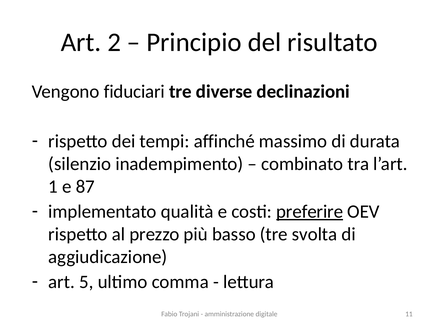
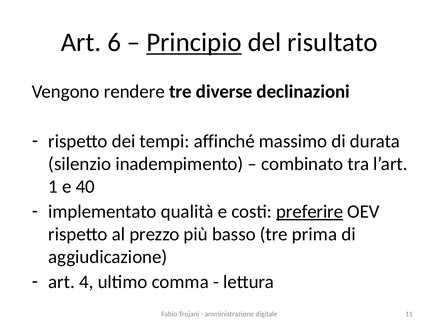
2: 2 -> 6
Principio underline: none -> present
fiduciari: fiduciari -> rendere
87: 87 -> 40
svolta: svolta -> prima
5: 5 -> 4
